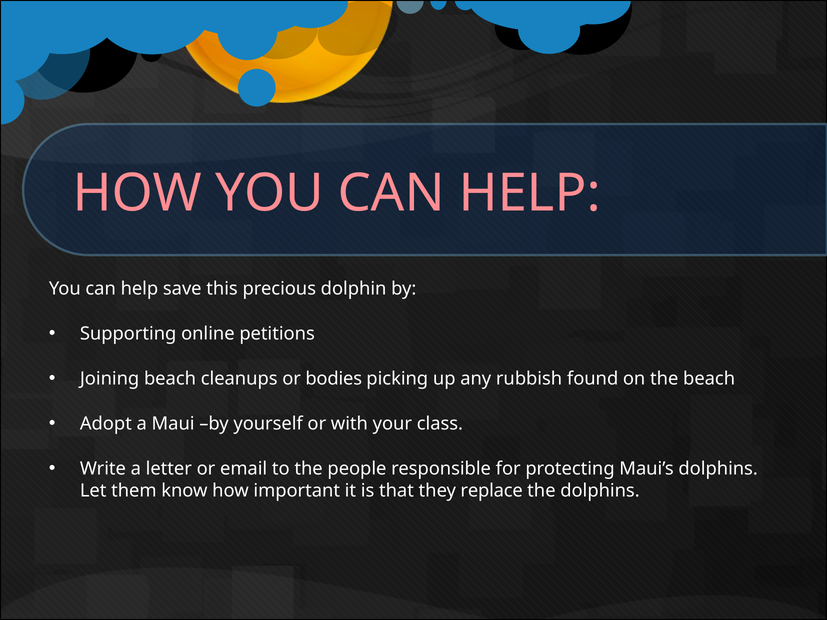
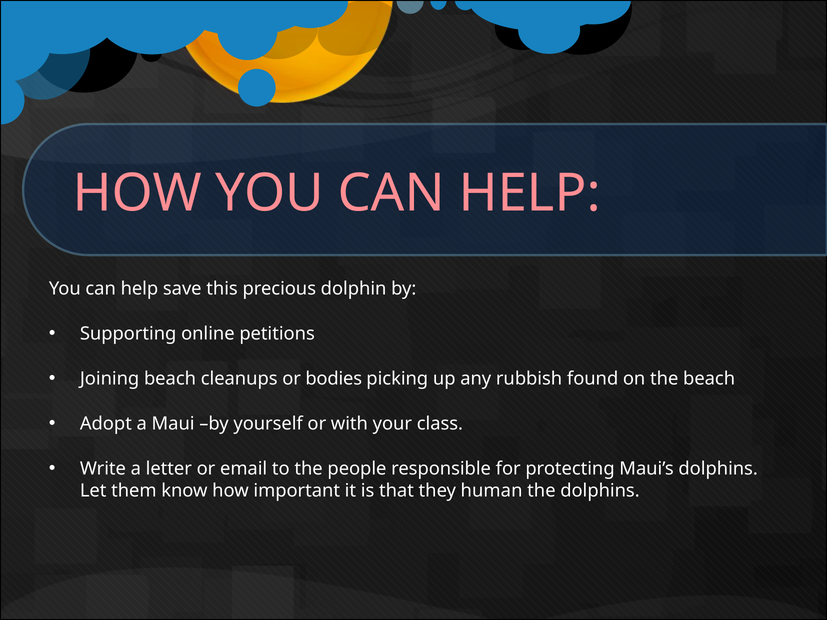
replace: replace -> human
